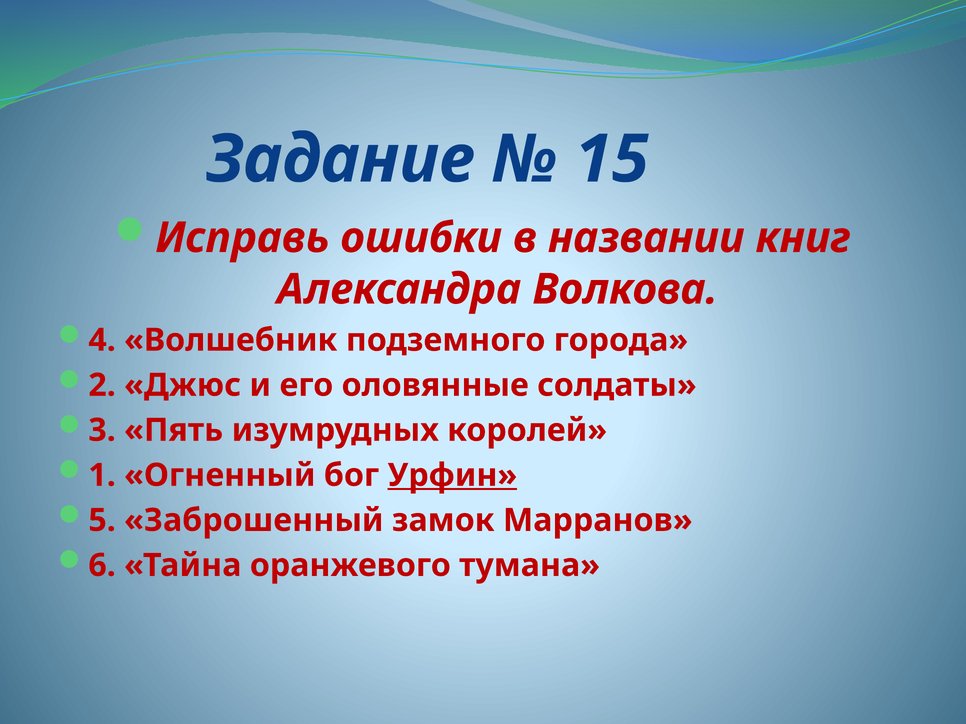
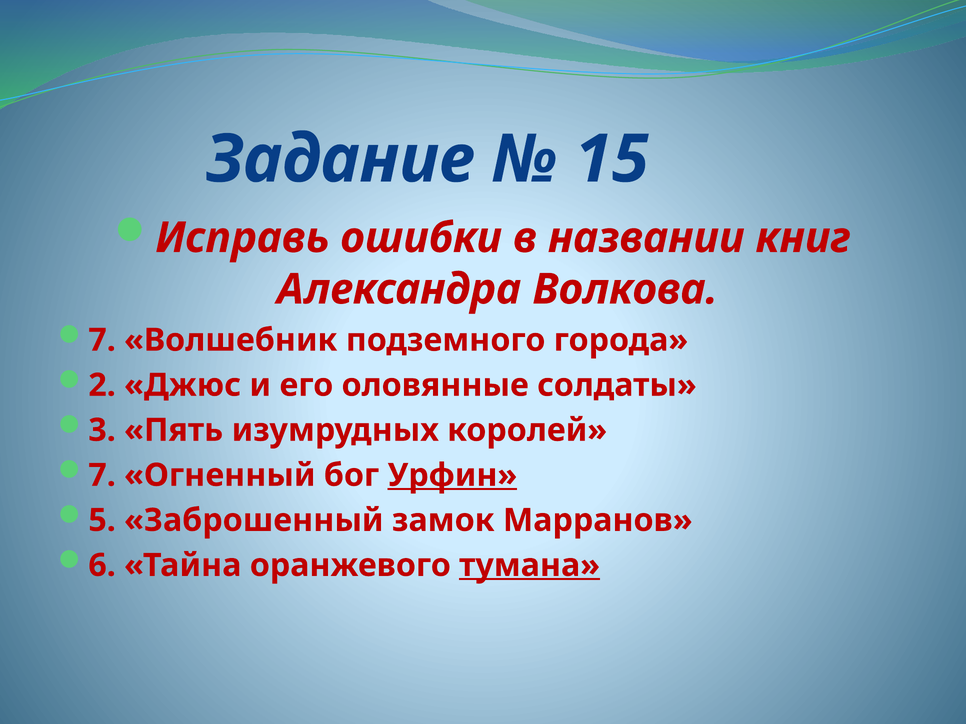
4 at (102, 340): 4 -> 7
1 at (102, 476): 1 -> 7
тумана underline: none -> present
